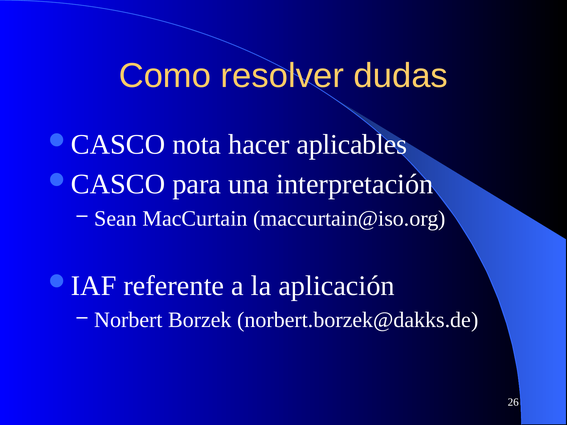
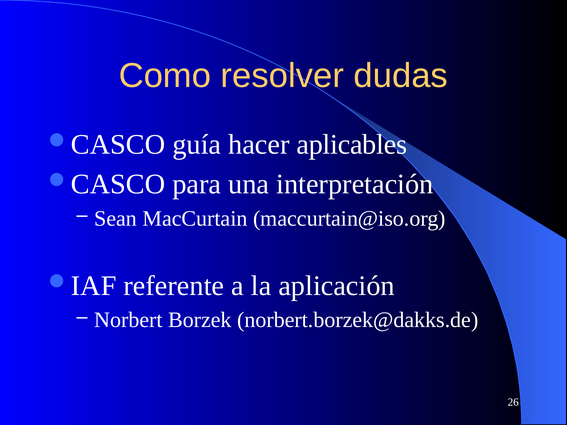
nota: nota -> guía
